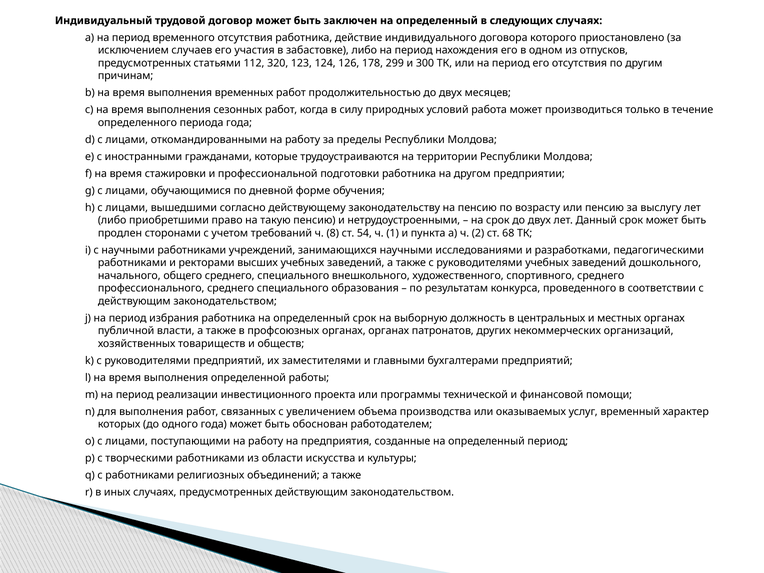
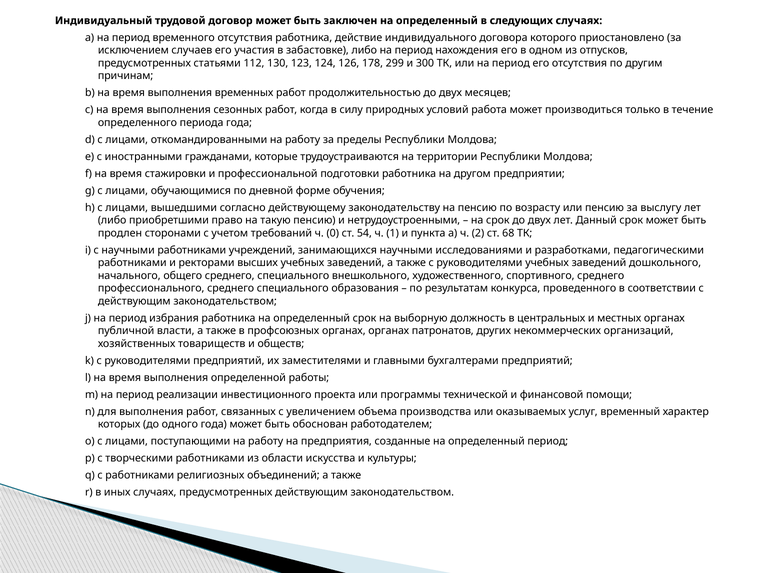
320: 320 -> 130
8: 8 -> 0
